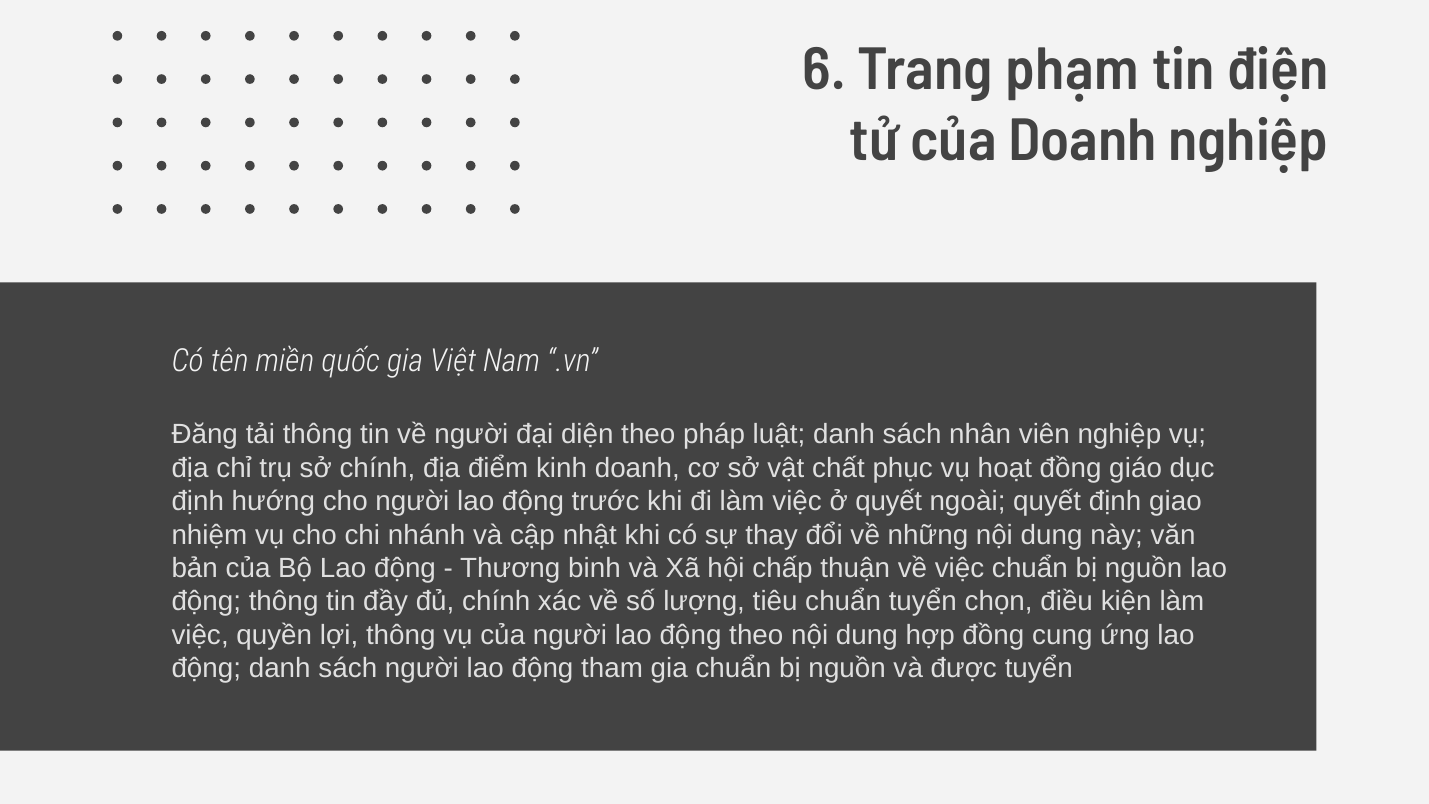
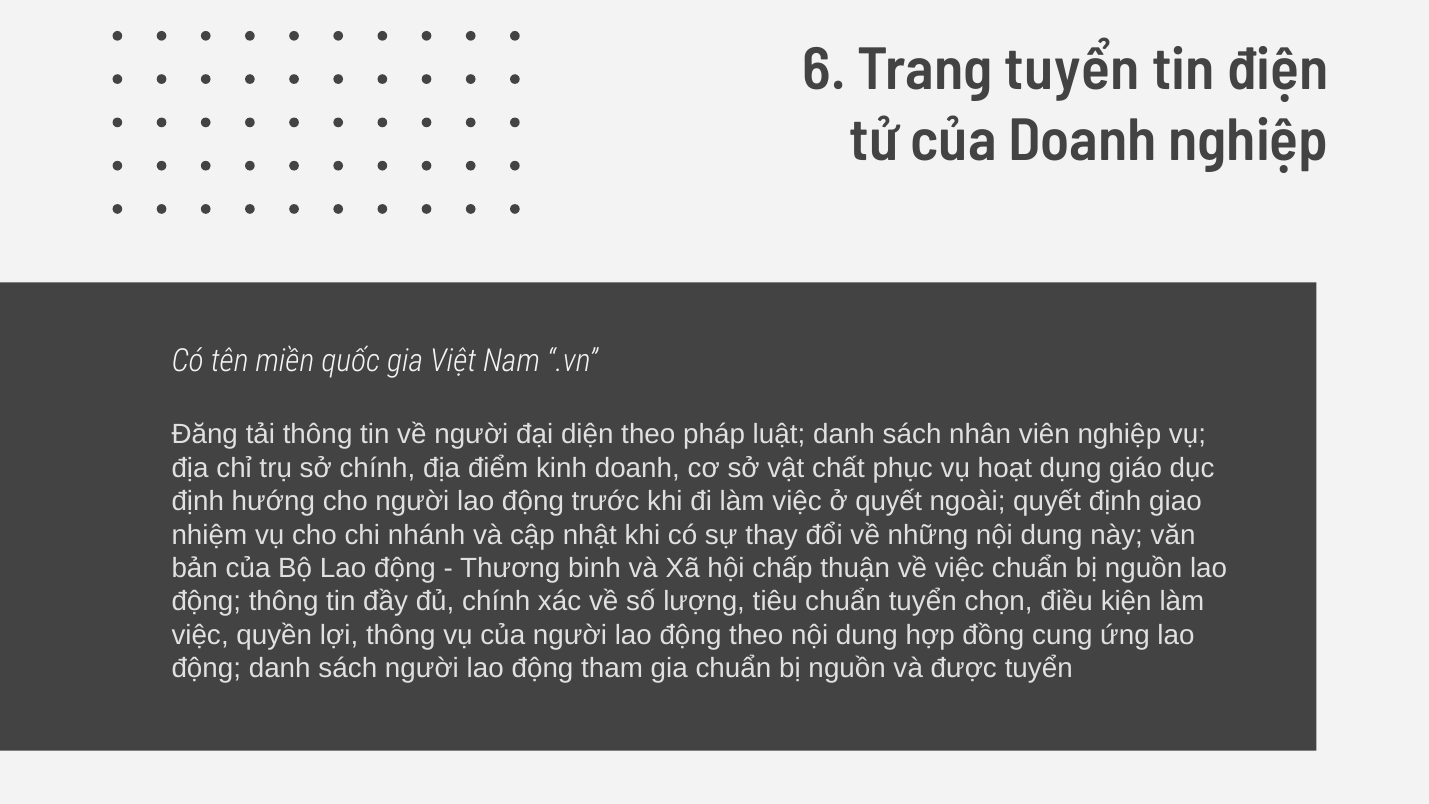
Trang phạm: phạm -> tuyển
hoạt đồng: đồng -> dụng
